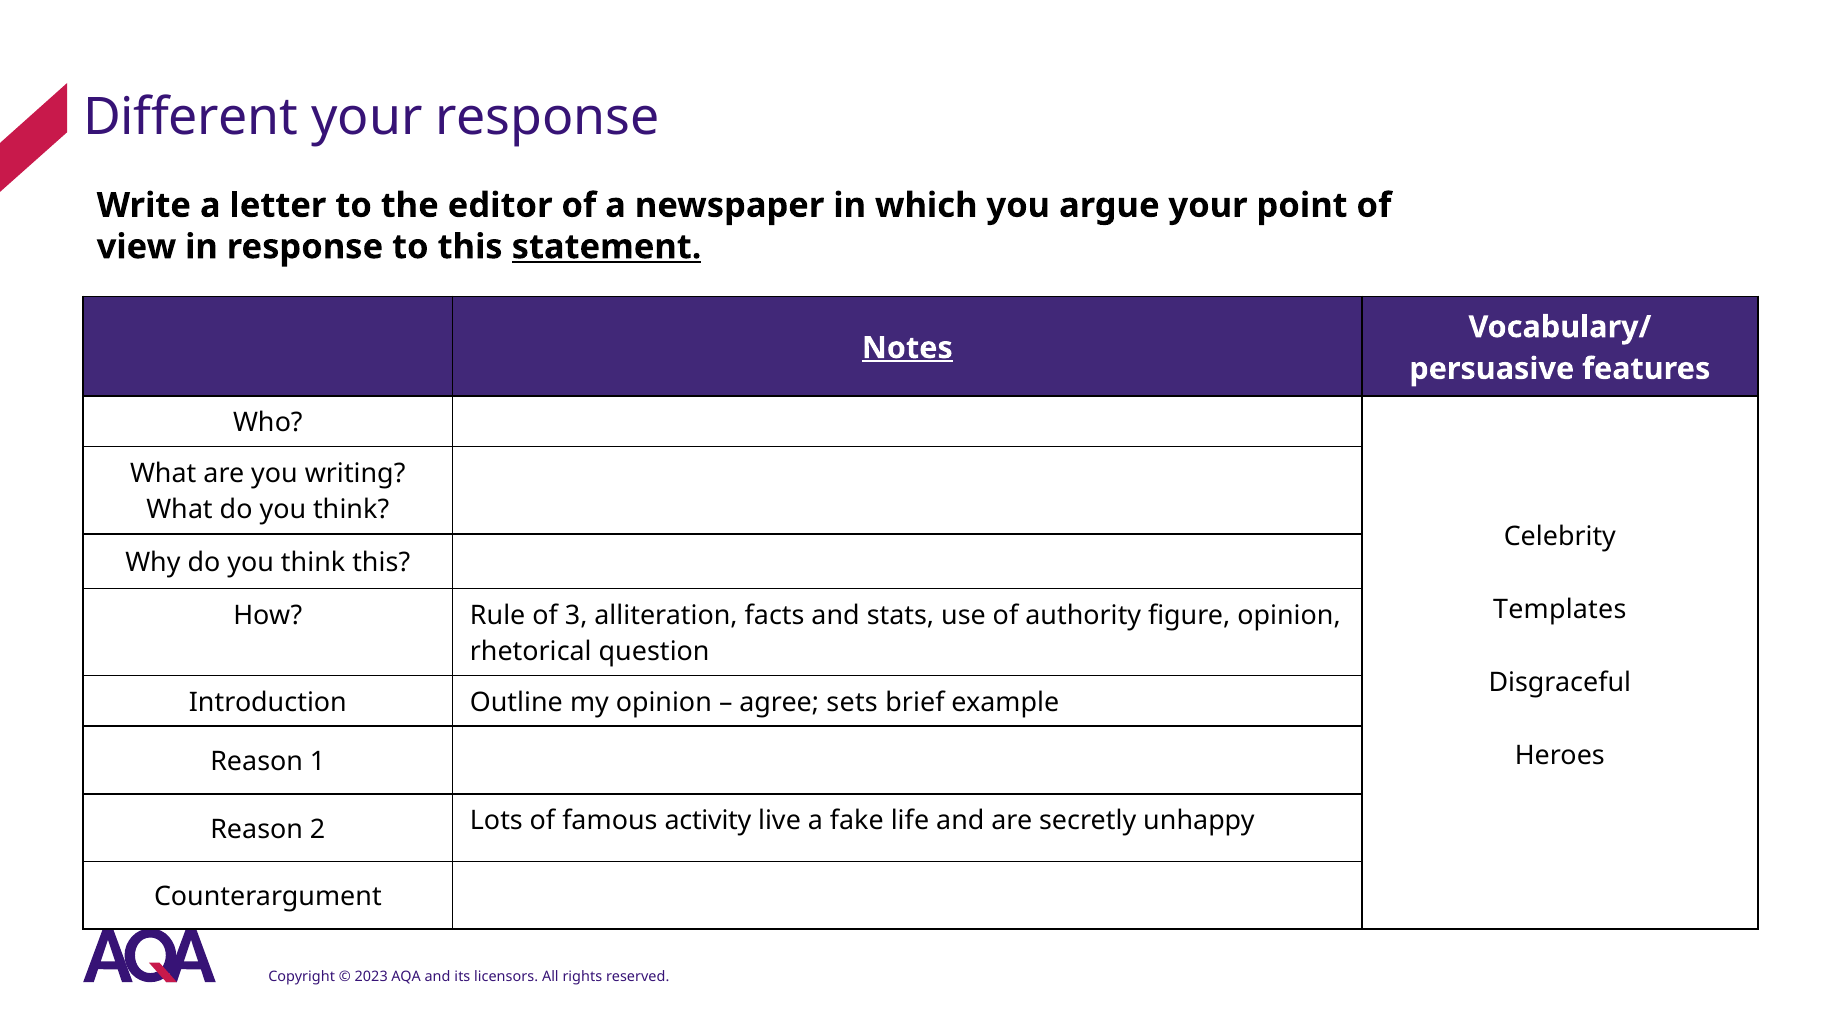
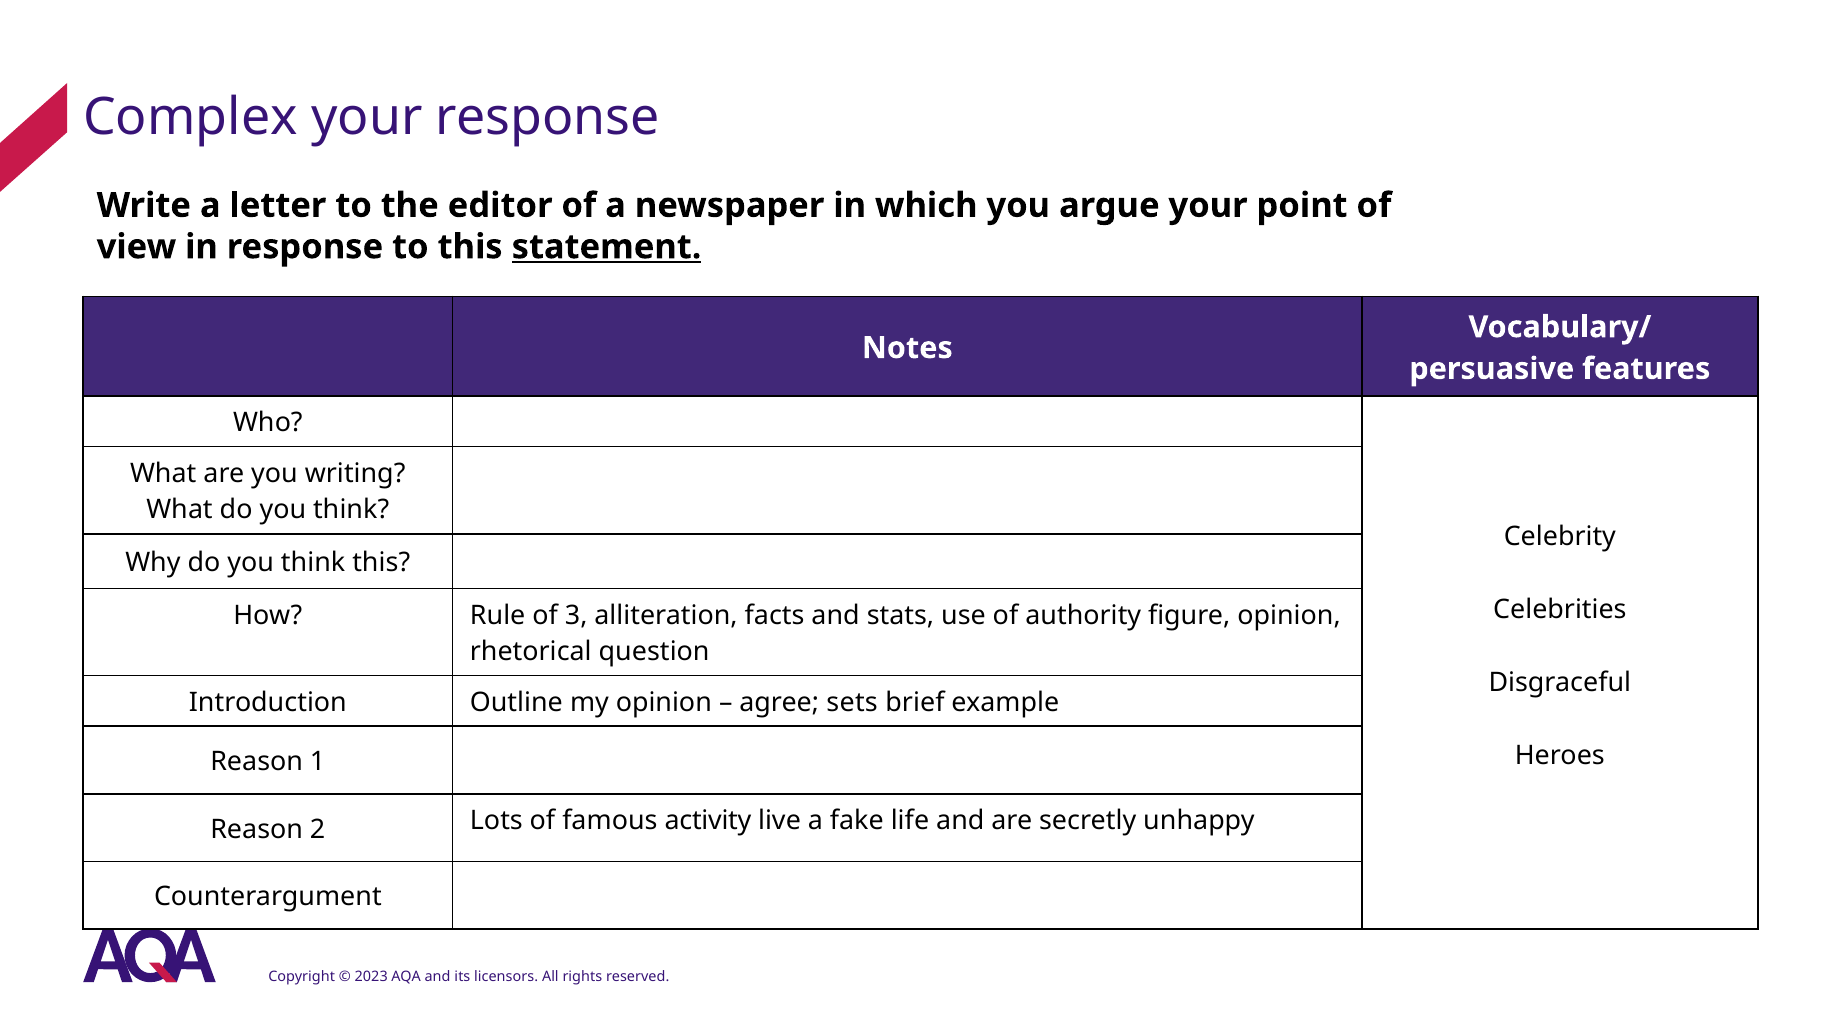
Different: Different -> Complex
Notes underline: present -> none
Templates: Templates -> Celebrities
